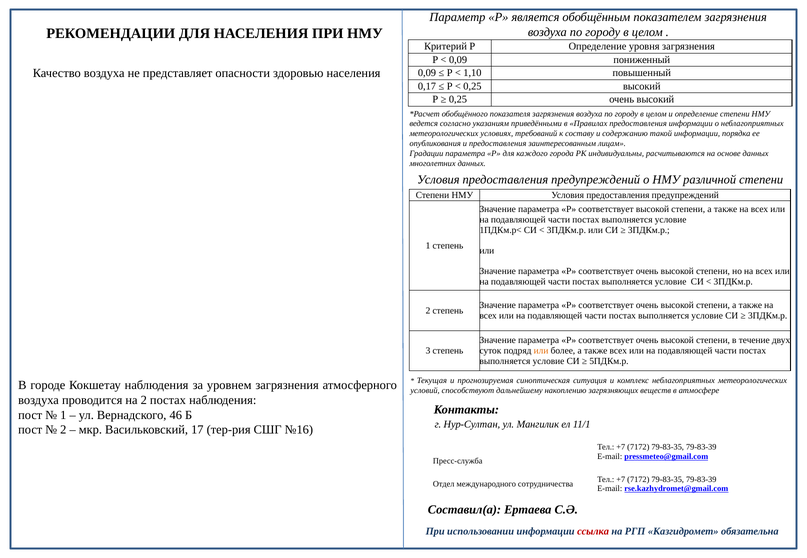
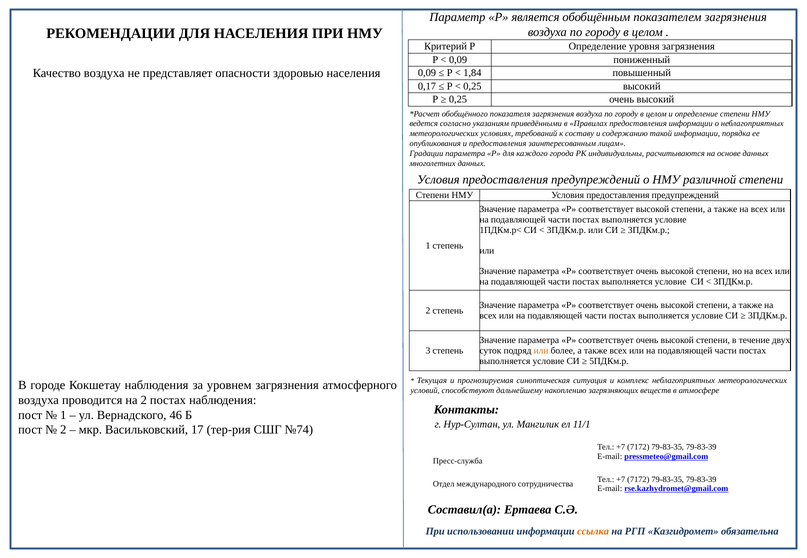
1,10: 1,10 -> 1,84
№16: №16 -> №74
ссылка colour: red -> orange
